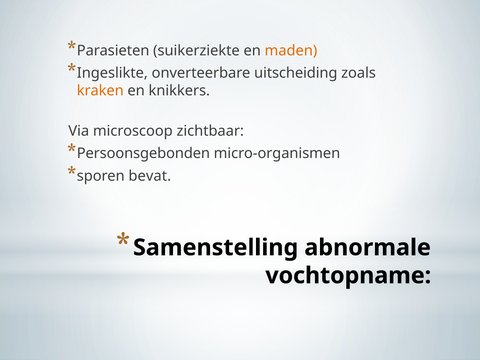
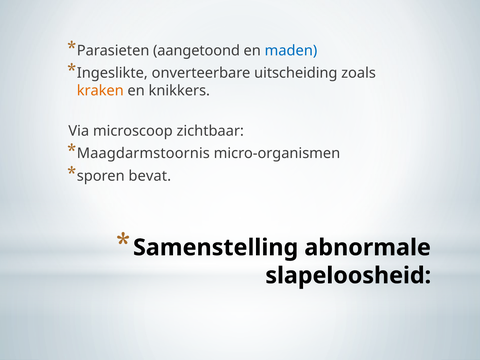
suikerziekte: suikerziekte -> aangetoond
maden colour: orange -> blue
Persoonsgebonden: Persoonsgebonden -> Maagdarmstoornis
vochtopname: vochtopname -> slapeloosheid
